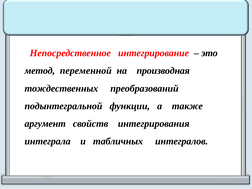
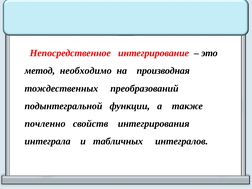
переменной: переменной -> необходимо
аргумент: аргумент -> почленно
